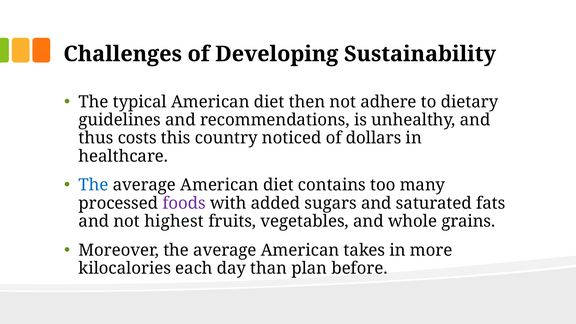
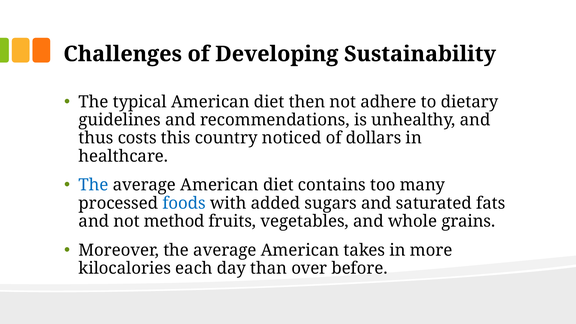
foods colour: purple -> blue
highest: highest -> method
plan: plan -> over
